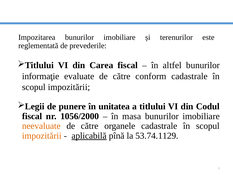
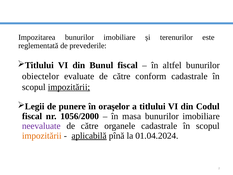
Carea: Carea -> Bunul
informaţie: informaţie -> obiectelor
impozitării at (69, 87) underline: none -> present
unitatea: unitatea -> oraşelor
neevaluate colour: orange -> purple
53.74.1129: 53.74.1129 -> 01.04.2024
